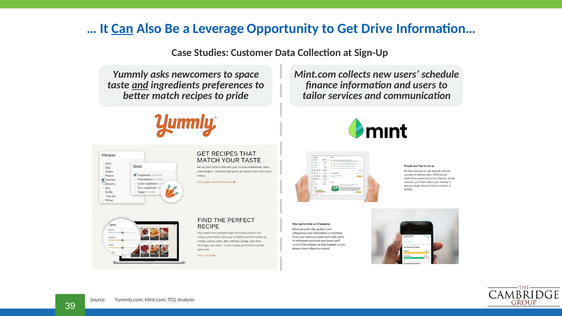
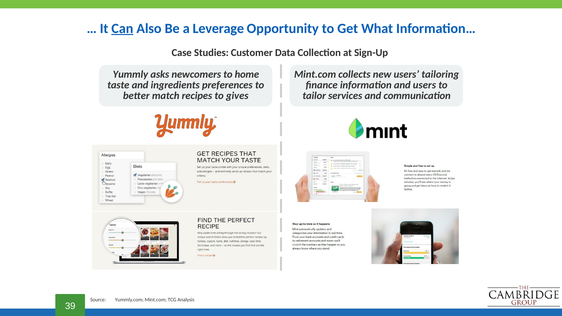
Drive: Drive -> What
space: space -> home
schedule: schedule -> tailoring
and at (140, 85) underline: present -> none
pride: pride -> gives
